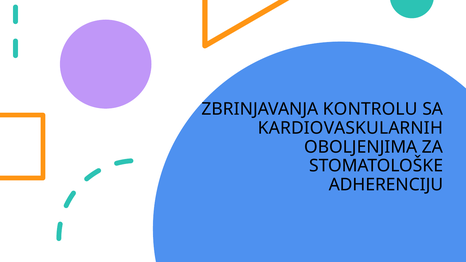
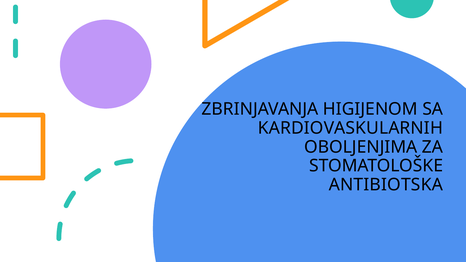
KONTROLU: KONTROLU -> HIGIJENOM
ADHERENCIJU: ADHERENCIJU -> ANTIBIOTSKA
